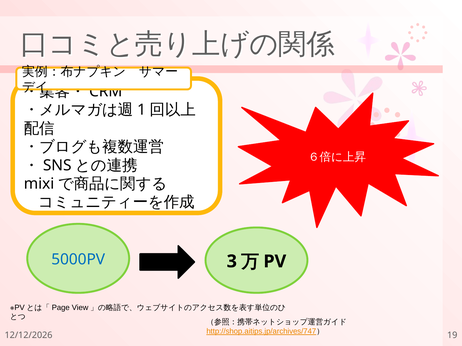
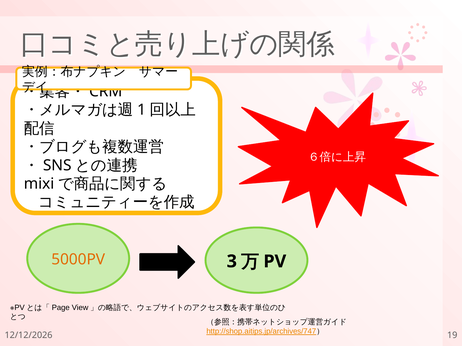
5000PV colour: blue -> orange
